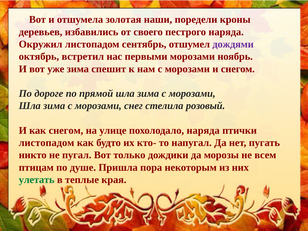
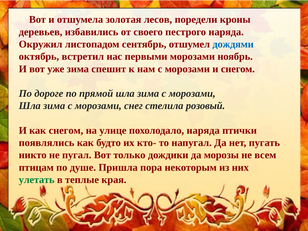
наши: наши -> лесов
дождями colour: purple -> blue
листопадом at (47, 143): листопадом -> появлялись
